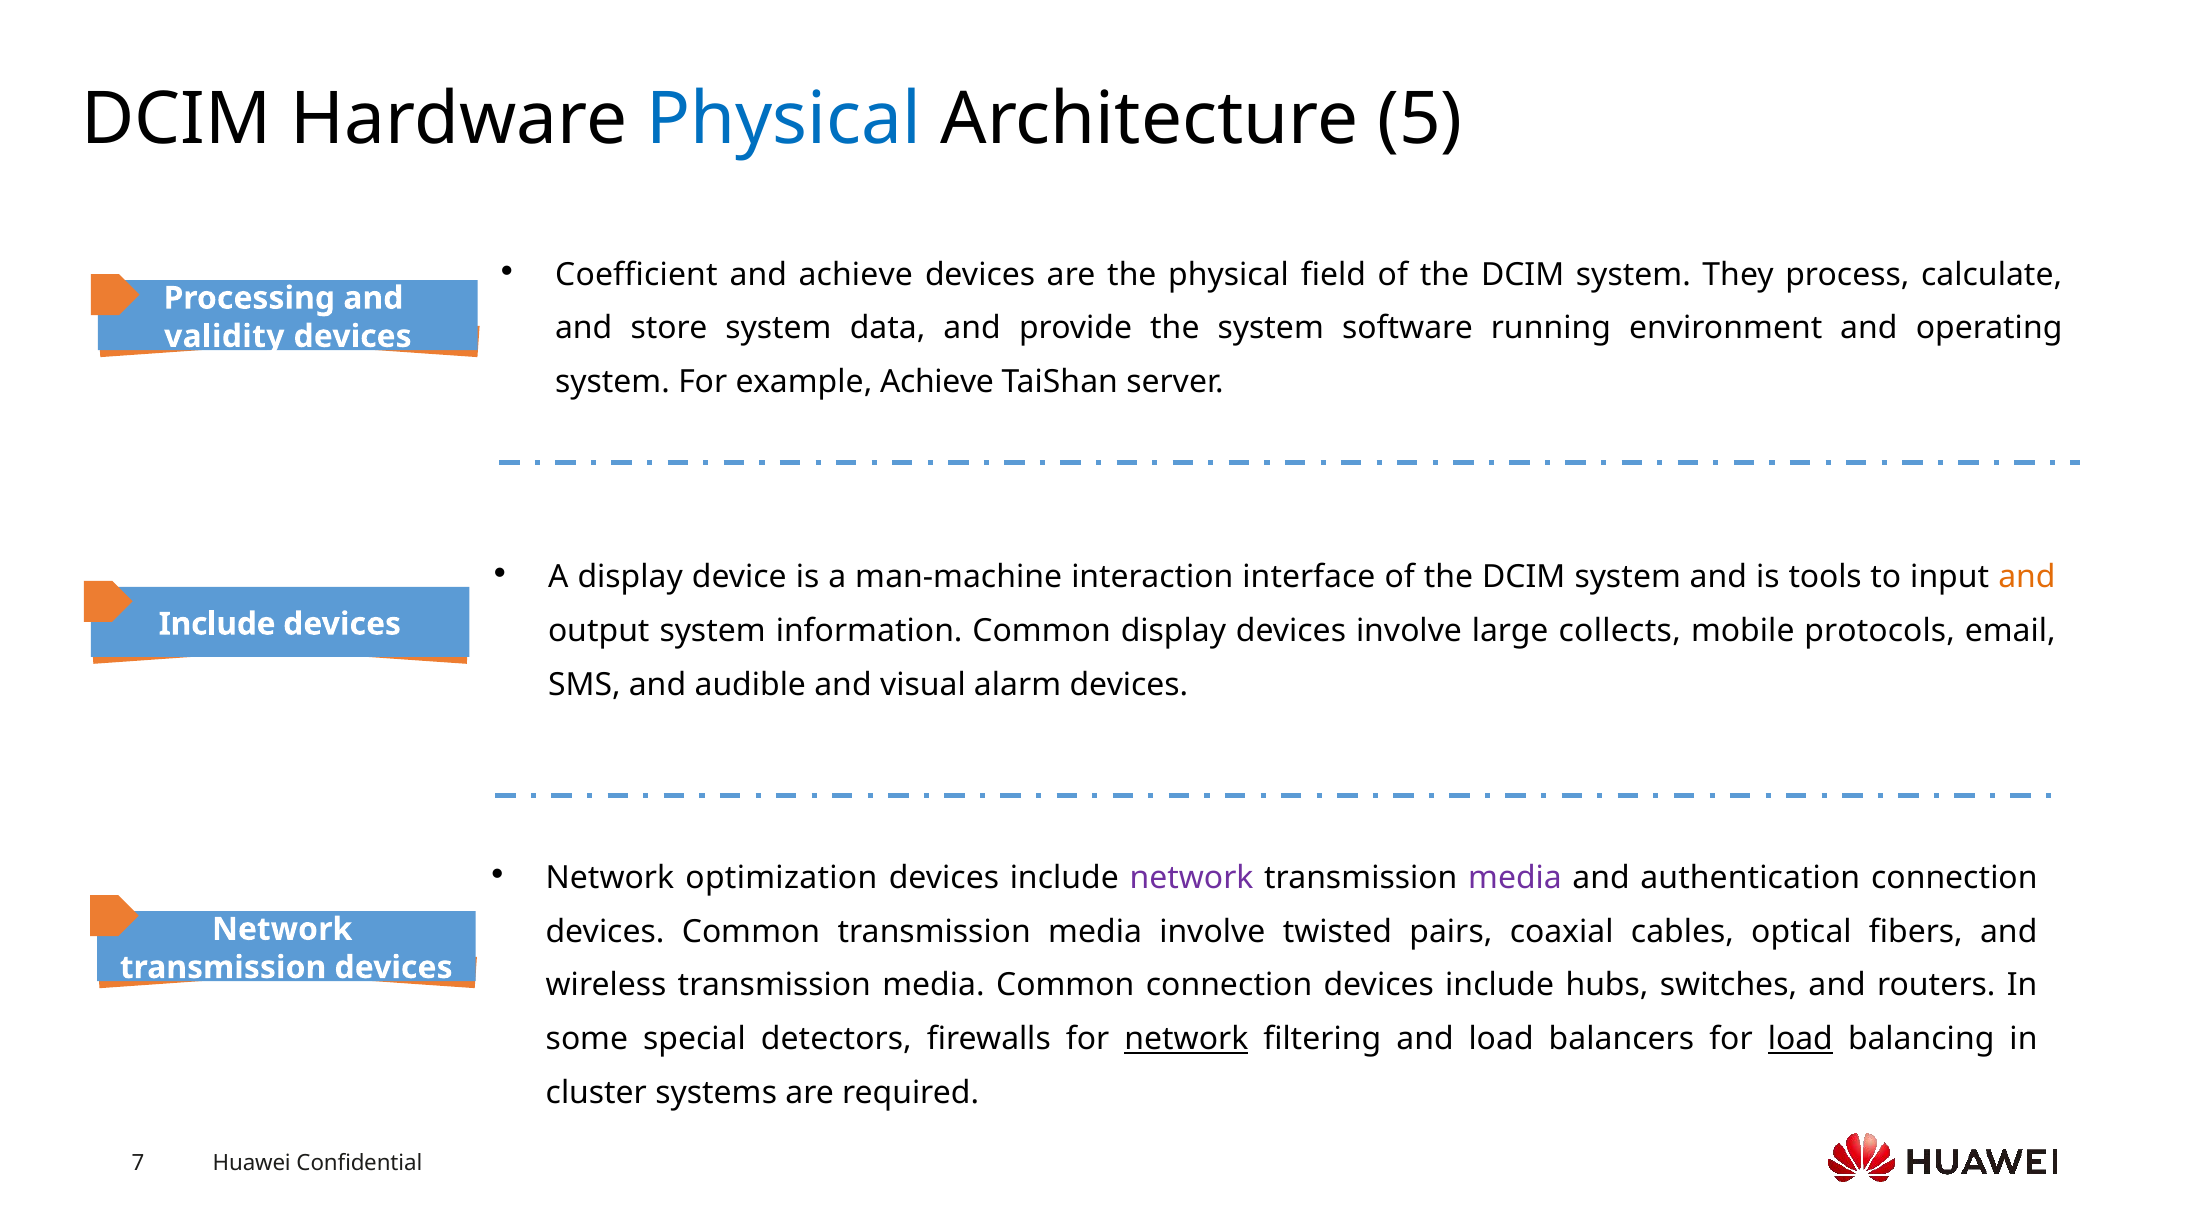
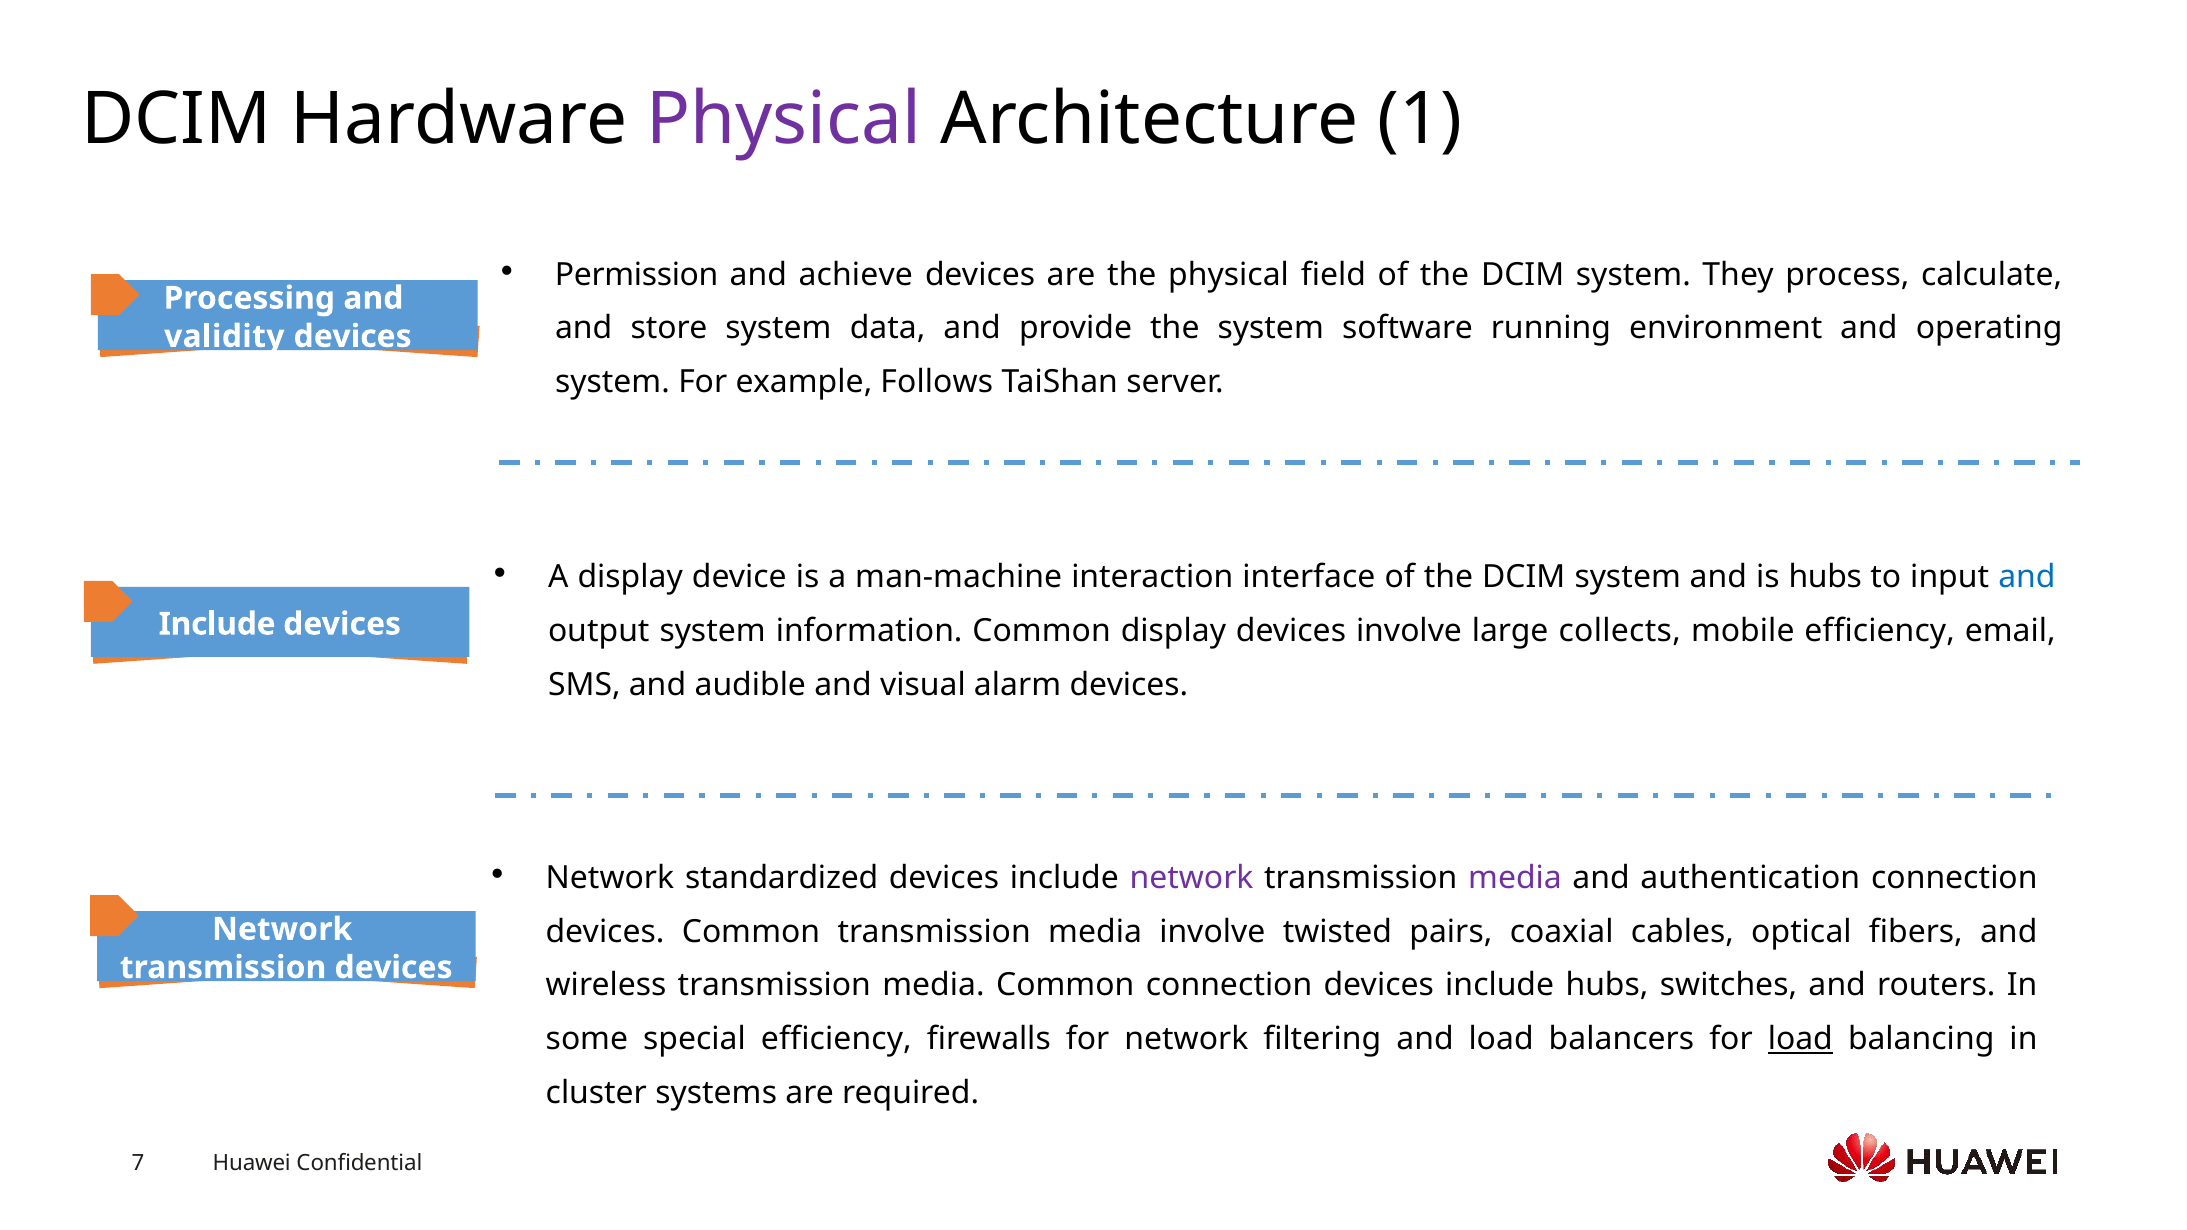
Physical at (784, 119) colour: blue -> purple
5: 5 -> 1
Coefficient: Coefficient -> Permission
example Achieve: Achieve -> Follows
is tools: tools -> hubs
and at (2027, 578) colour: orange -> blue
mobile protocols: protocols -> efficiency
optimization: optimization -> standardized
special detectors: detectors -> efficiency
network at (1186, 1039) underline: present -> none
